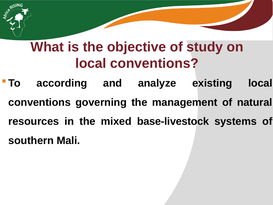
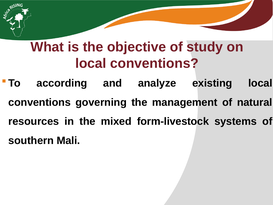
base-livestock: base-livestock -> form-livestock
